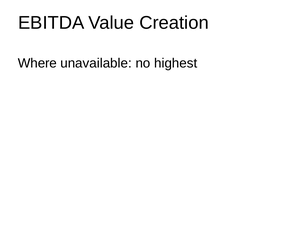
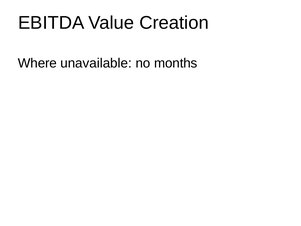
highest: highest -> months
